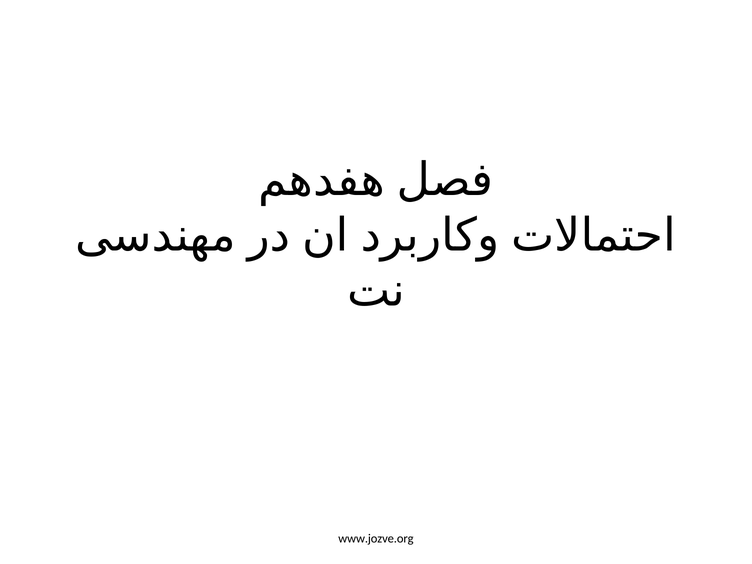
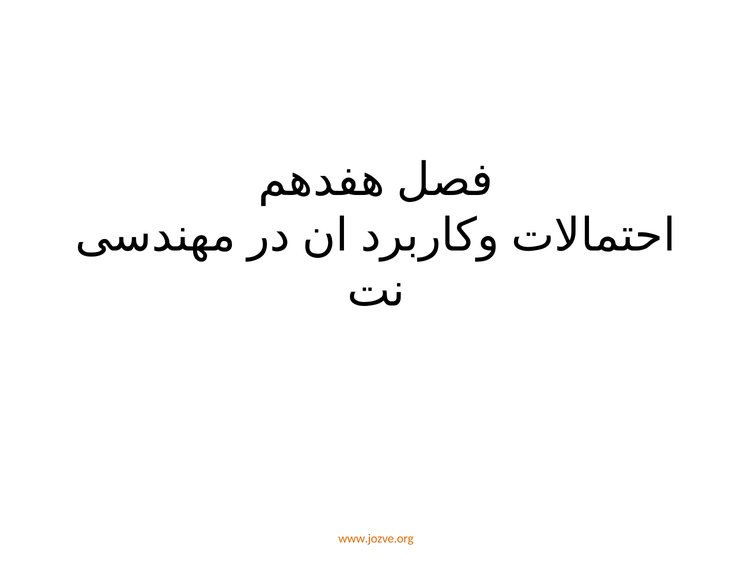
www.jozve.org colour: black -> orange
